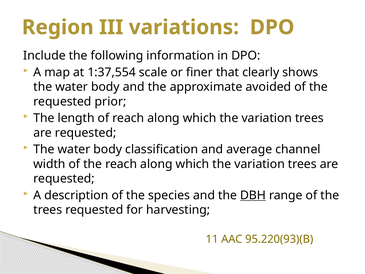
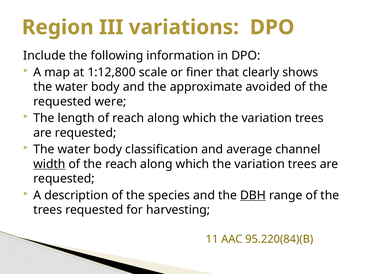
1:37,554: 1:37,554 -> 1:12,800
prior: prior -> were
width underline: none -> present
95.220(93)(B: 95.220(93)(B -> 95.220(84)(B
